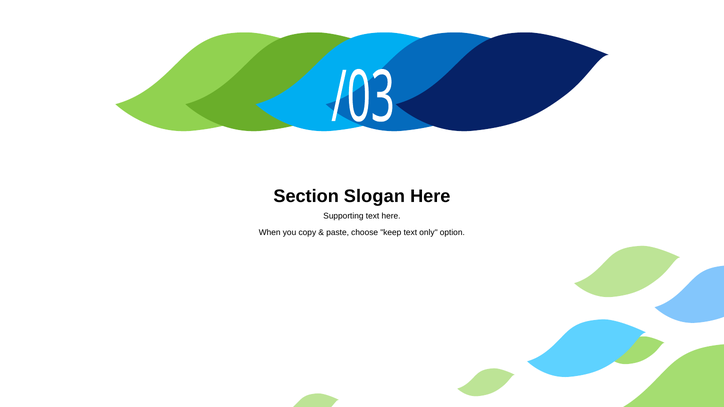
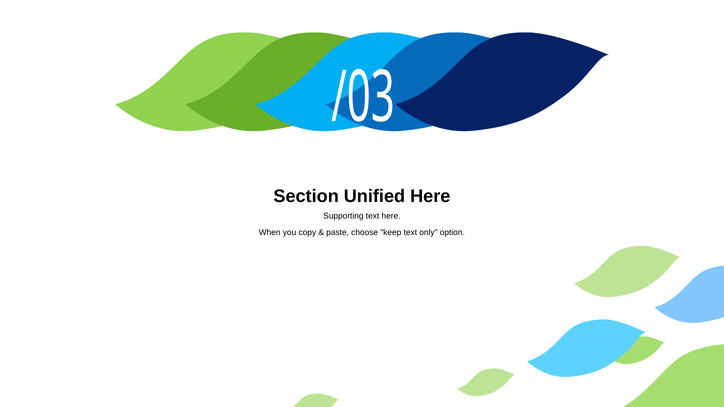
Slogan: Slogan -> Unified
